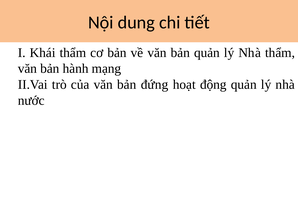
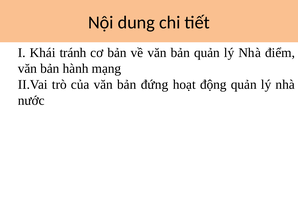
Khái thẩm: thẩm -> tránh
Nhà thẩm: thẩm -> điểm
